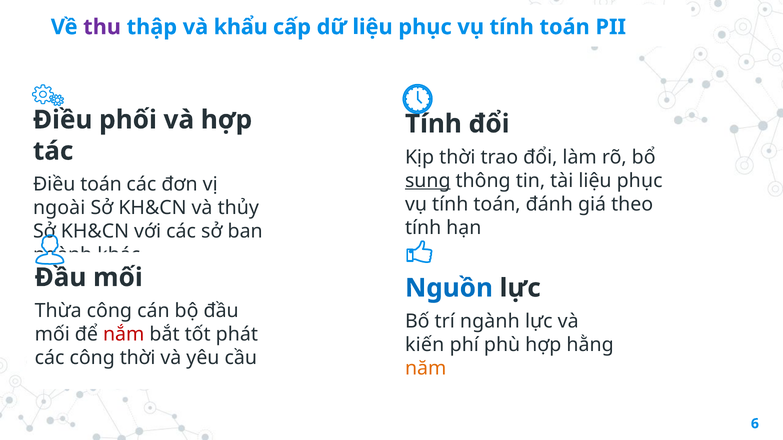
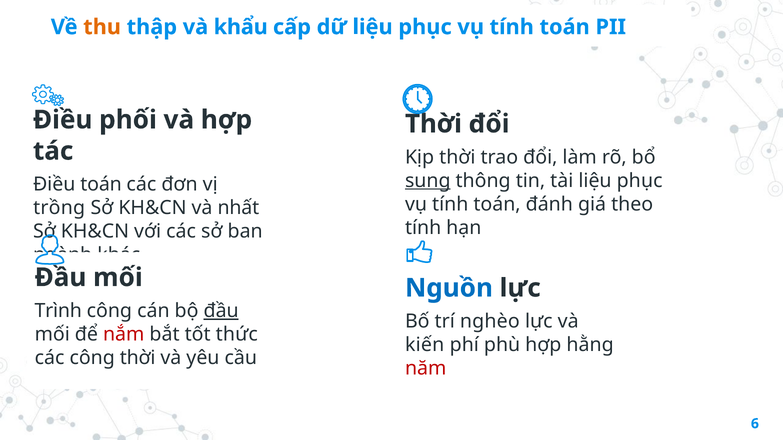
thu colour: purple -> orange
Tính at (433, 124): Tính -> Thời
ngoài: ngoài -> trồng
thủy: thủy -> nhất
Thừa: Thừa -> Trình
đầu at (221, 311) underline: none -> present
trí ngành: ngành -> nghèo
phát: phát -> thức
năm colour: orange -> red
